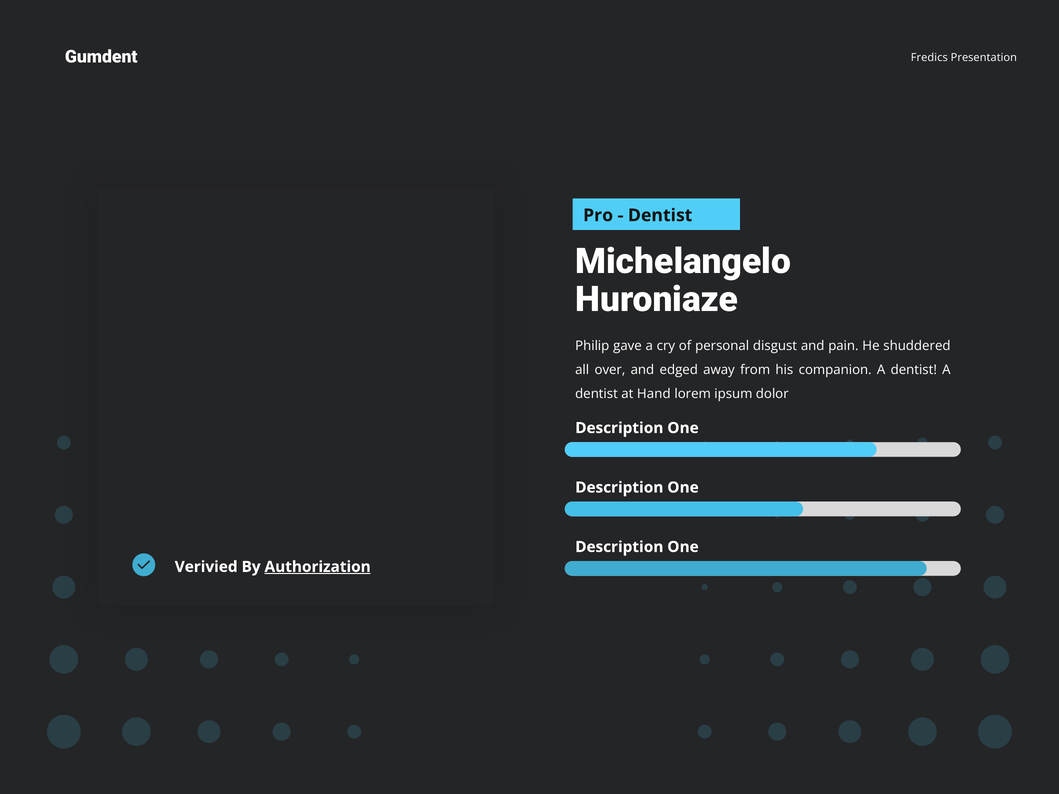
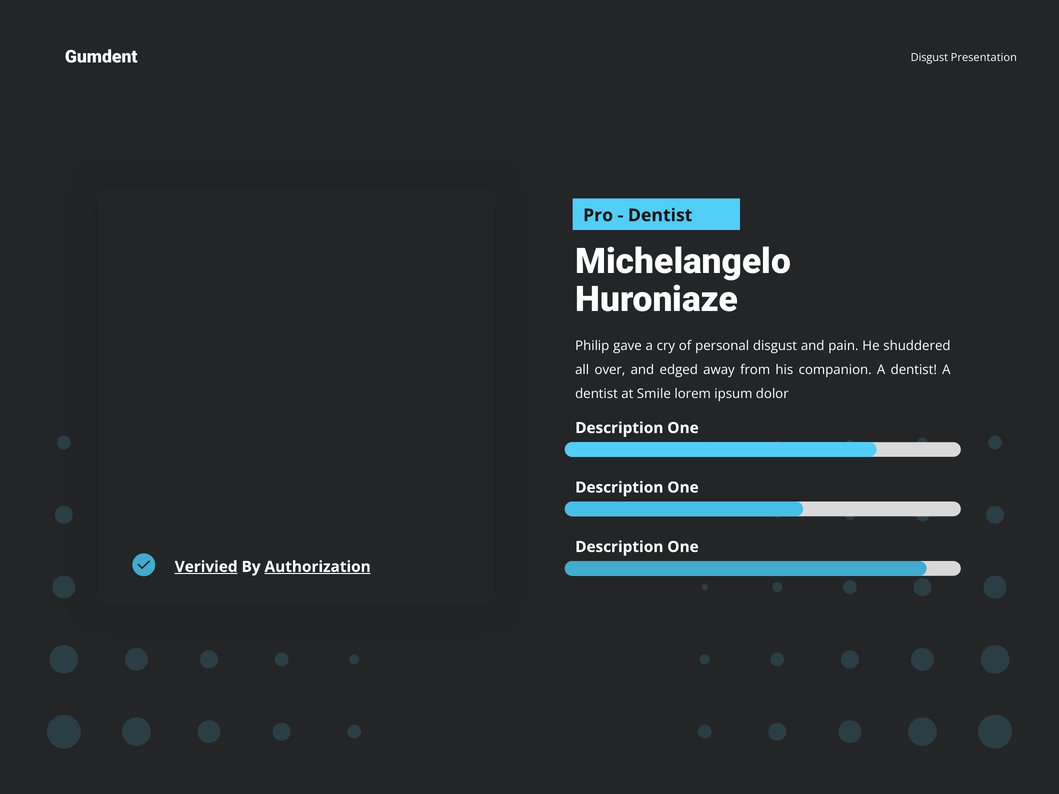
Fredics at (929, 58): Fredics -> Disgust
Hand: Hand -> Smile
Verivied underline: none -> present
